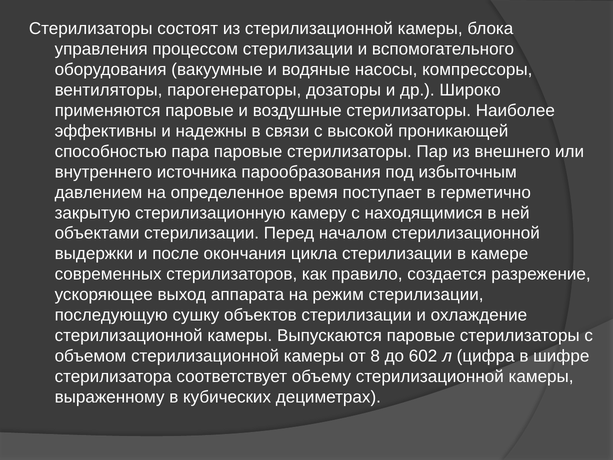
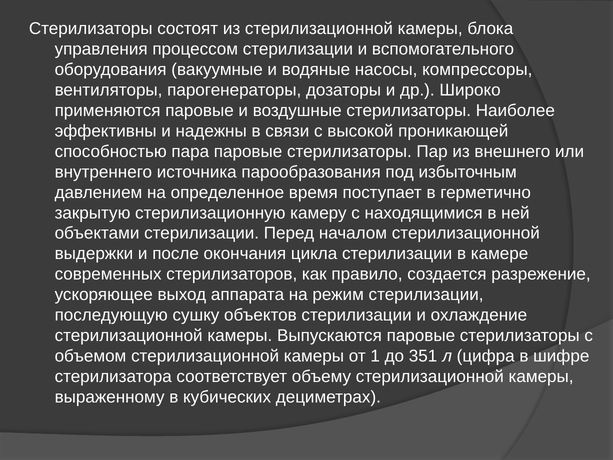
8: 8 -> 1
602: 602 -> 351
